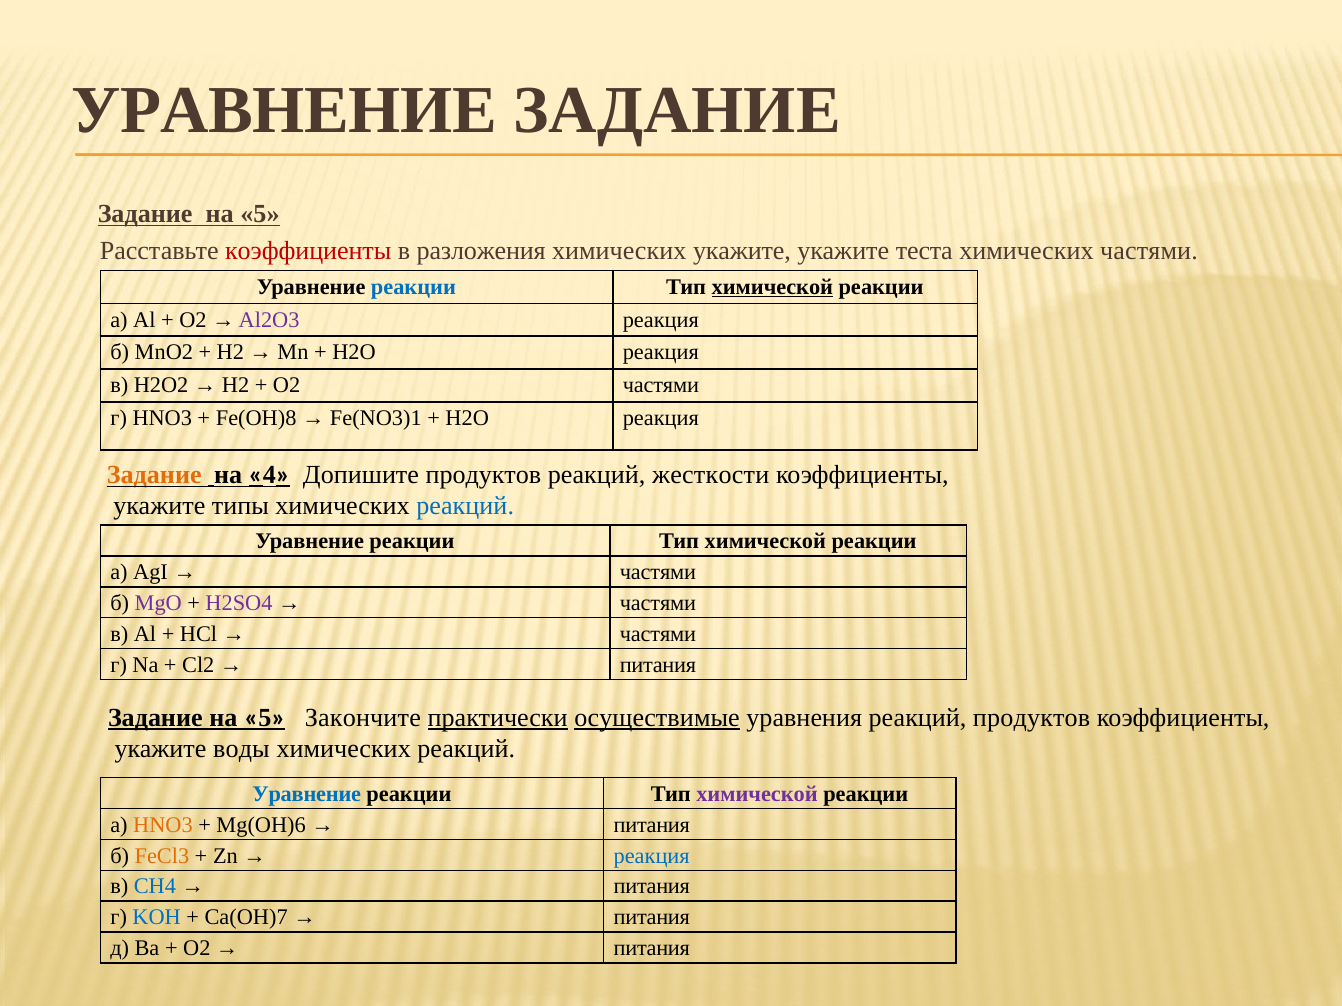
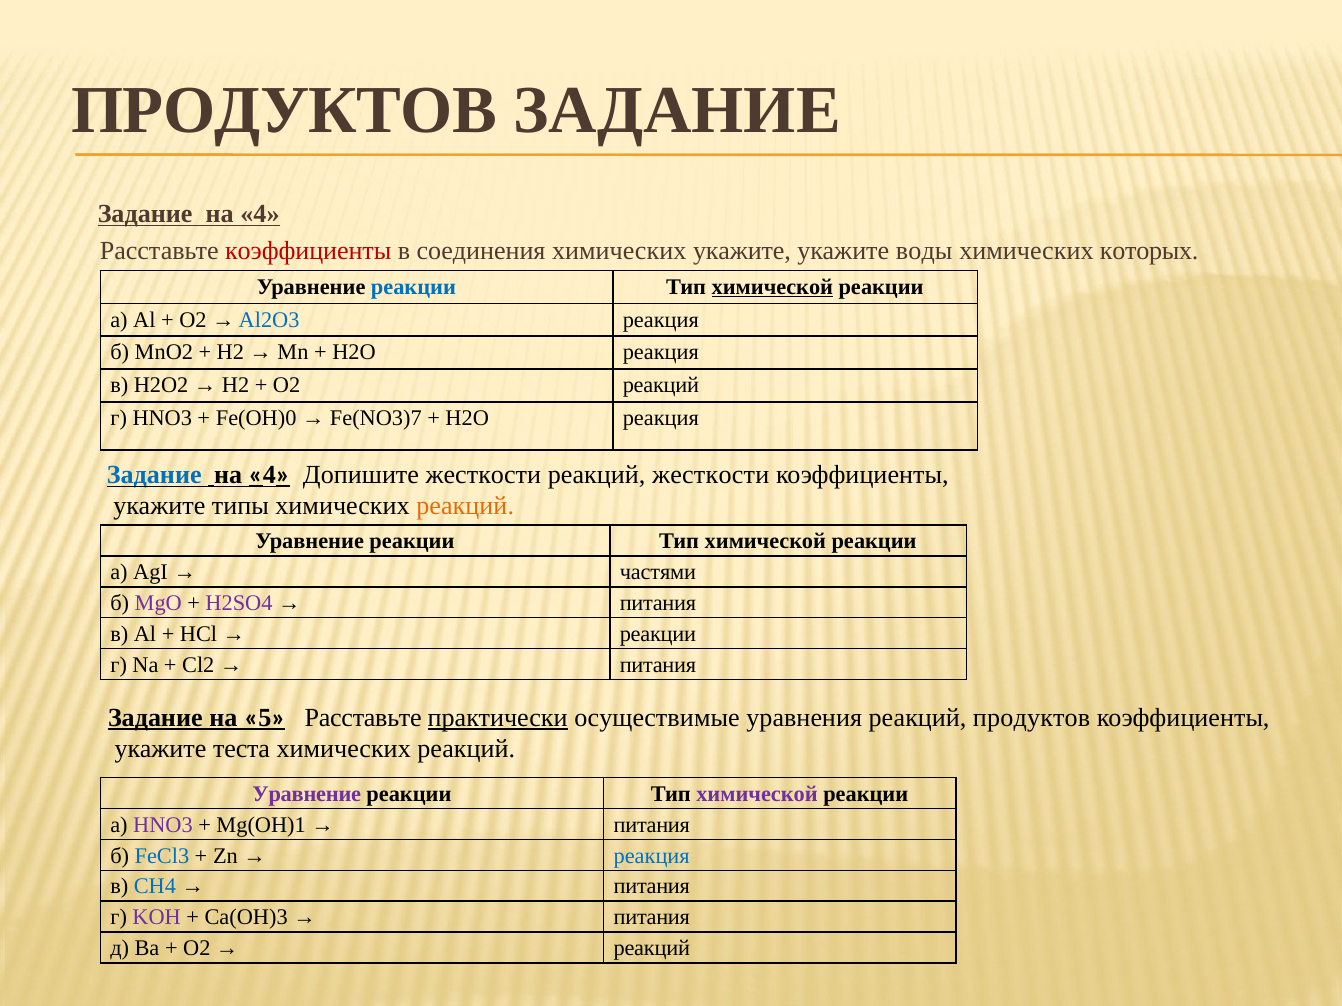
УРАВНЕНИЕ at (284, 111): УРАВНЕНИЕ -> ПРОДУКТОВ
5 at (260, 214): 5 -> 4
разложения: разложения -> соединения
теста: теста -> воды
химических частями: частями -> которых
Al2O3 colour: purple -> blue
O2 частями: частями -> реакций
Fe(OH)8: Fe(OH)8 -> Fe(OH)0
Fe(NO3)1: Fe(NO3)1 -> Fe(NO3)7
Задание at (154, 475) colour: orange -> blue
Допишите продуктов: продуктов -> жесткости
реакций at (465, 506) colour: blue -> orange
частями at (658, 603): частями -> питания
частями at (658, 634): частями -> реакции
5 Закончите: Закончите -> Расставьте
осуществимые underline: present -> none
воды: воды -> теста
Уравнение at (307, 794) colour: blue -> purple
HNO3 at (163, 825) colour: orange -> purple
Mg(OH)6: Mg(OH)6 -> Mg(OH)1
FeCl3 colour: orange -> blue
KOH colour: blue -> purple
Ca(OH)7: Ca(OH)7 -> Ca(OH)3
питания at (652, 949): питания -> реакций
